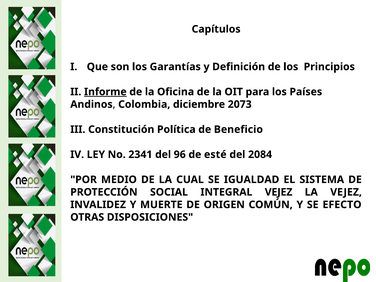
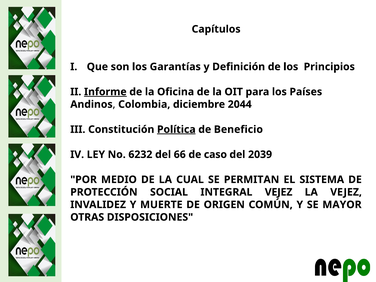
2073: 2073 -> 2044
Política underline: none -> present
2341: 2341 -> 6232
96: 96 -> 66
esté: esté -> caso
2084: 2084 -> 2039
IGUALDAD: IGUALDAD -> PERMITAN
EFECTO: EFECTO -> MAYOR
